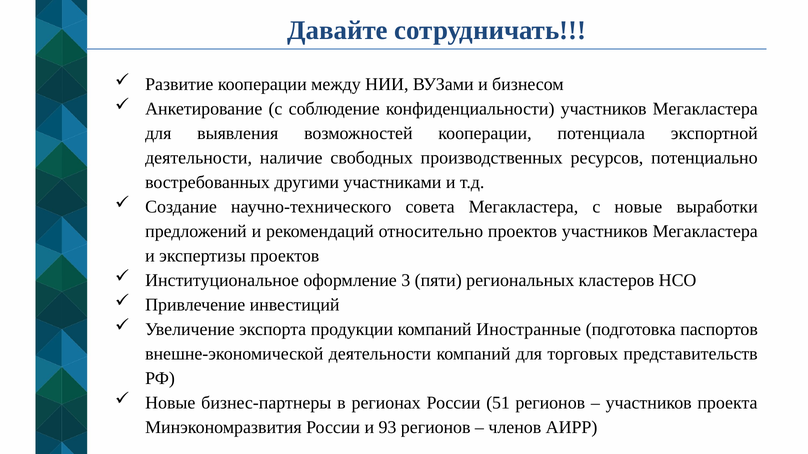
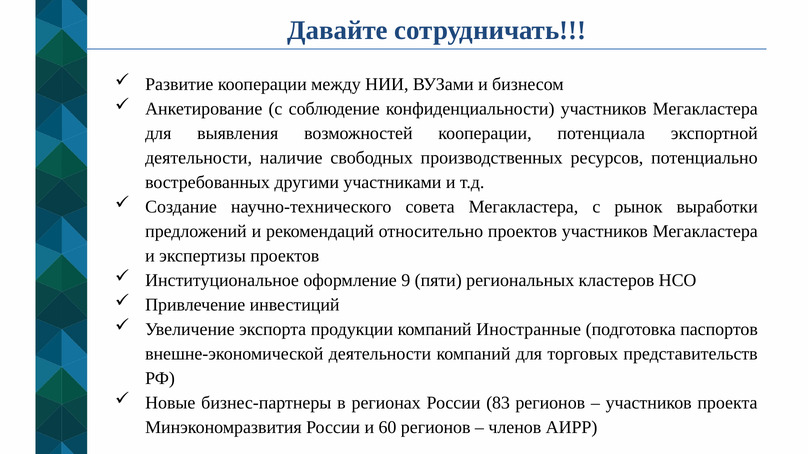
с новые: новые -> рынок
3: 3 -> 9
51: 51 -> 83
93: 93 -> 60
